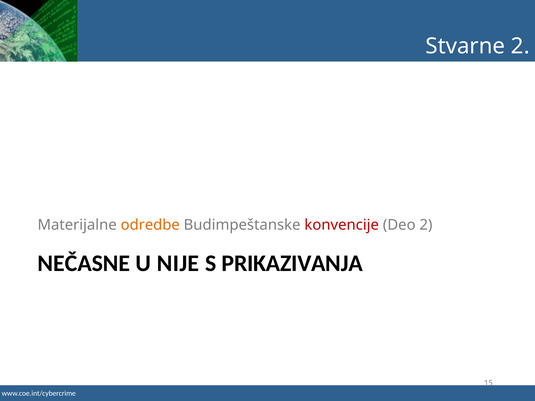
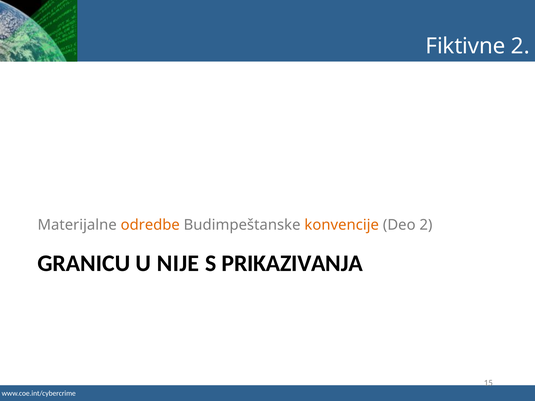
Stvarne: Stvarne -> Fiktivne
konvencije colour: red -> orange
NEČASNE: NEČASNE -> GRANICU
